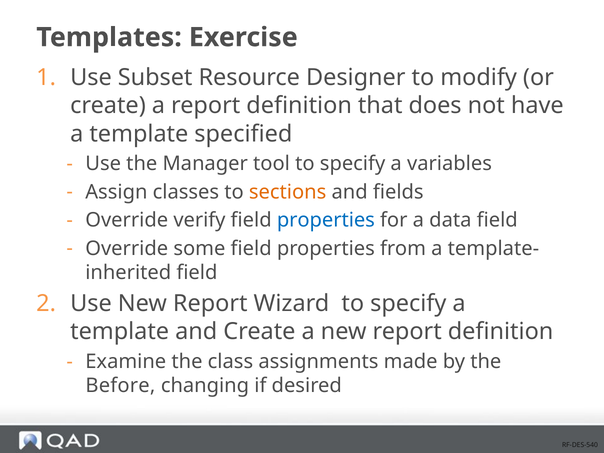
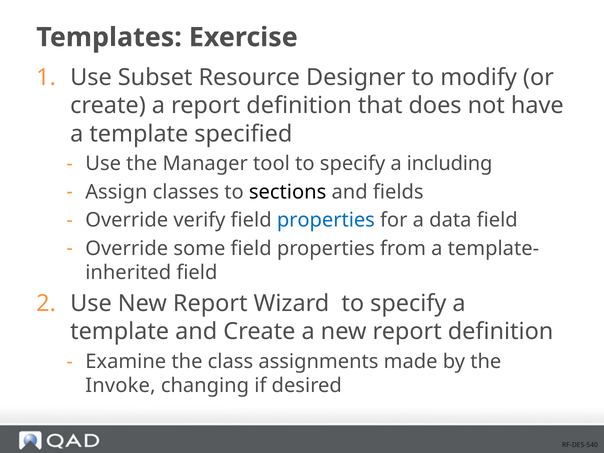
variables: variables -> including
sections colour: orange -> black
Before: Before -> Invoke
